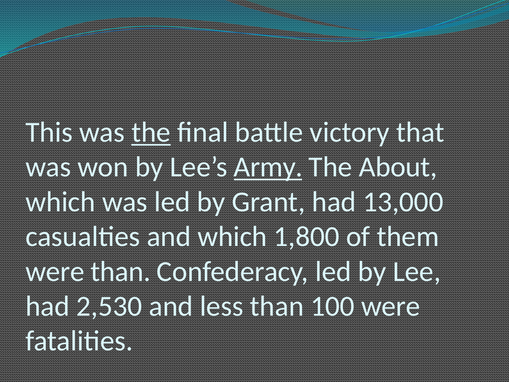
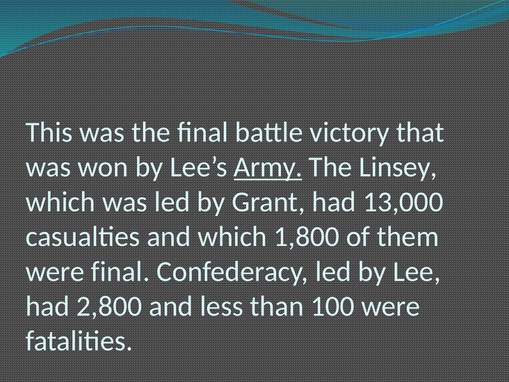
the at (151, 132) underline: present -> none
About: About -> Linsey
were than: than -> final
2,530: 2,530 -> 2,800
